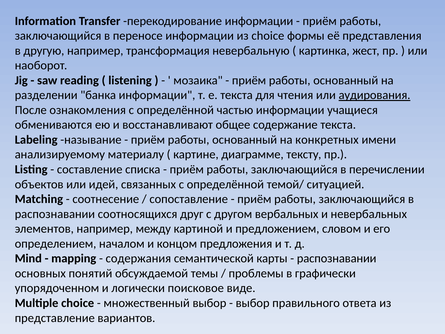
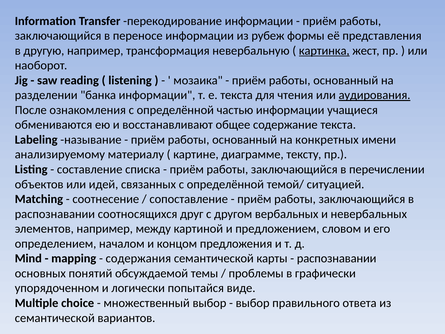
из choice: choice -> рубеж
картинка underline: none -> present
поисковое: поисковое -> попытайся
представление at (55, 318): представление -> семантической
